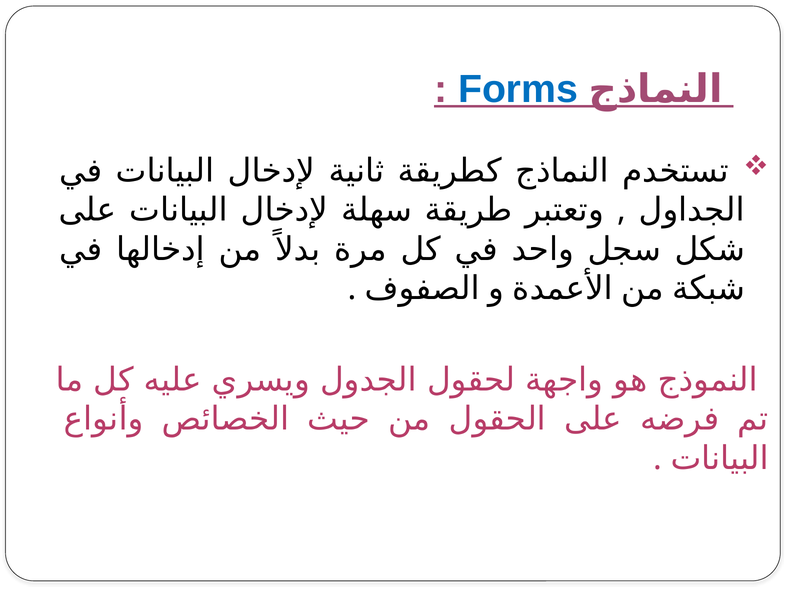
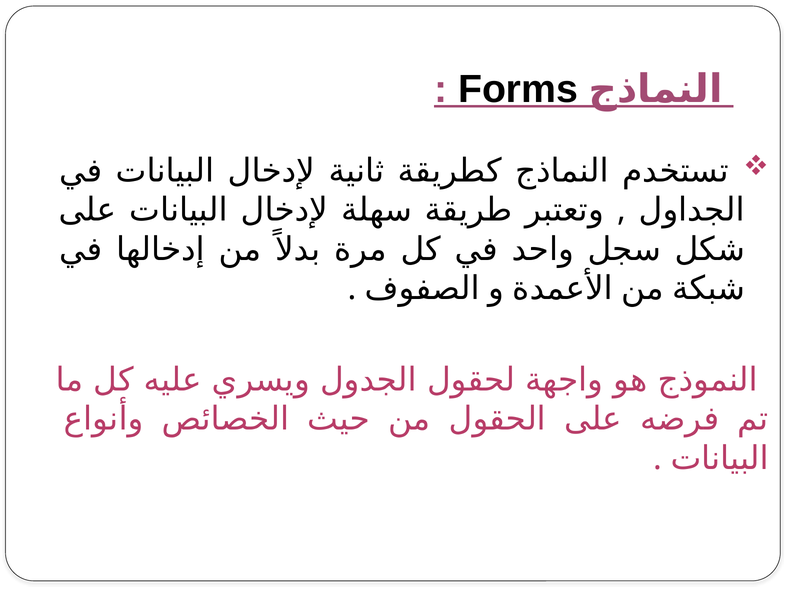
Forms colour: blue -> black
